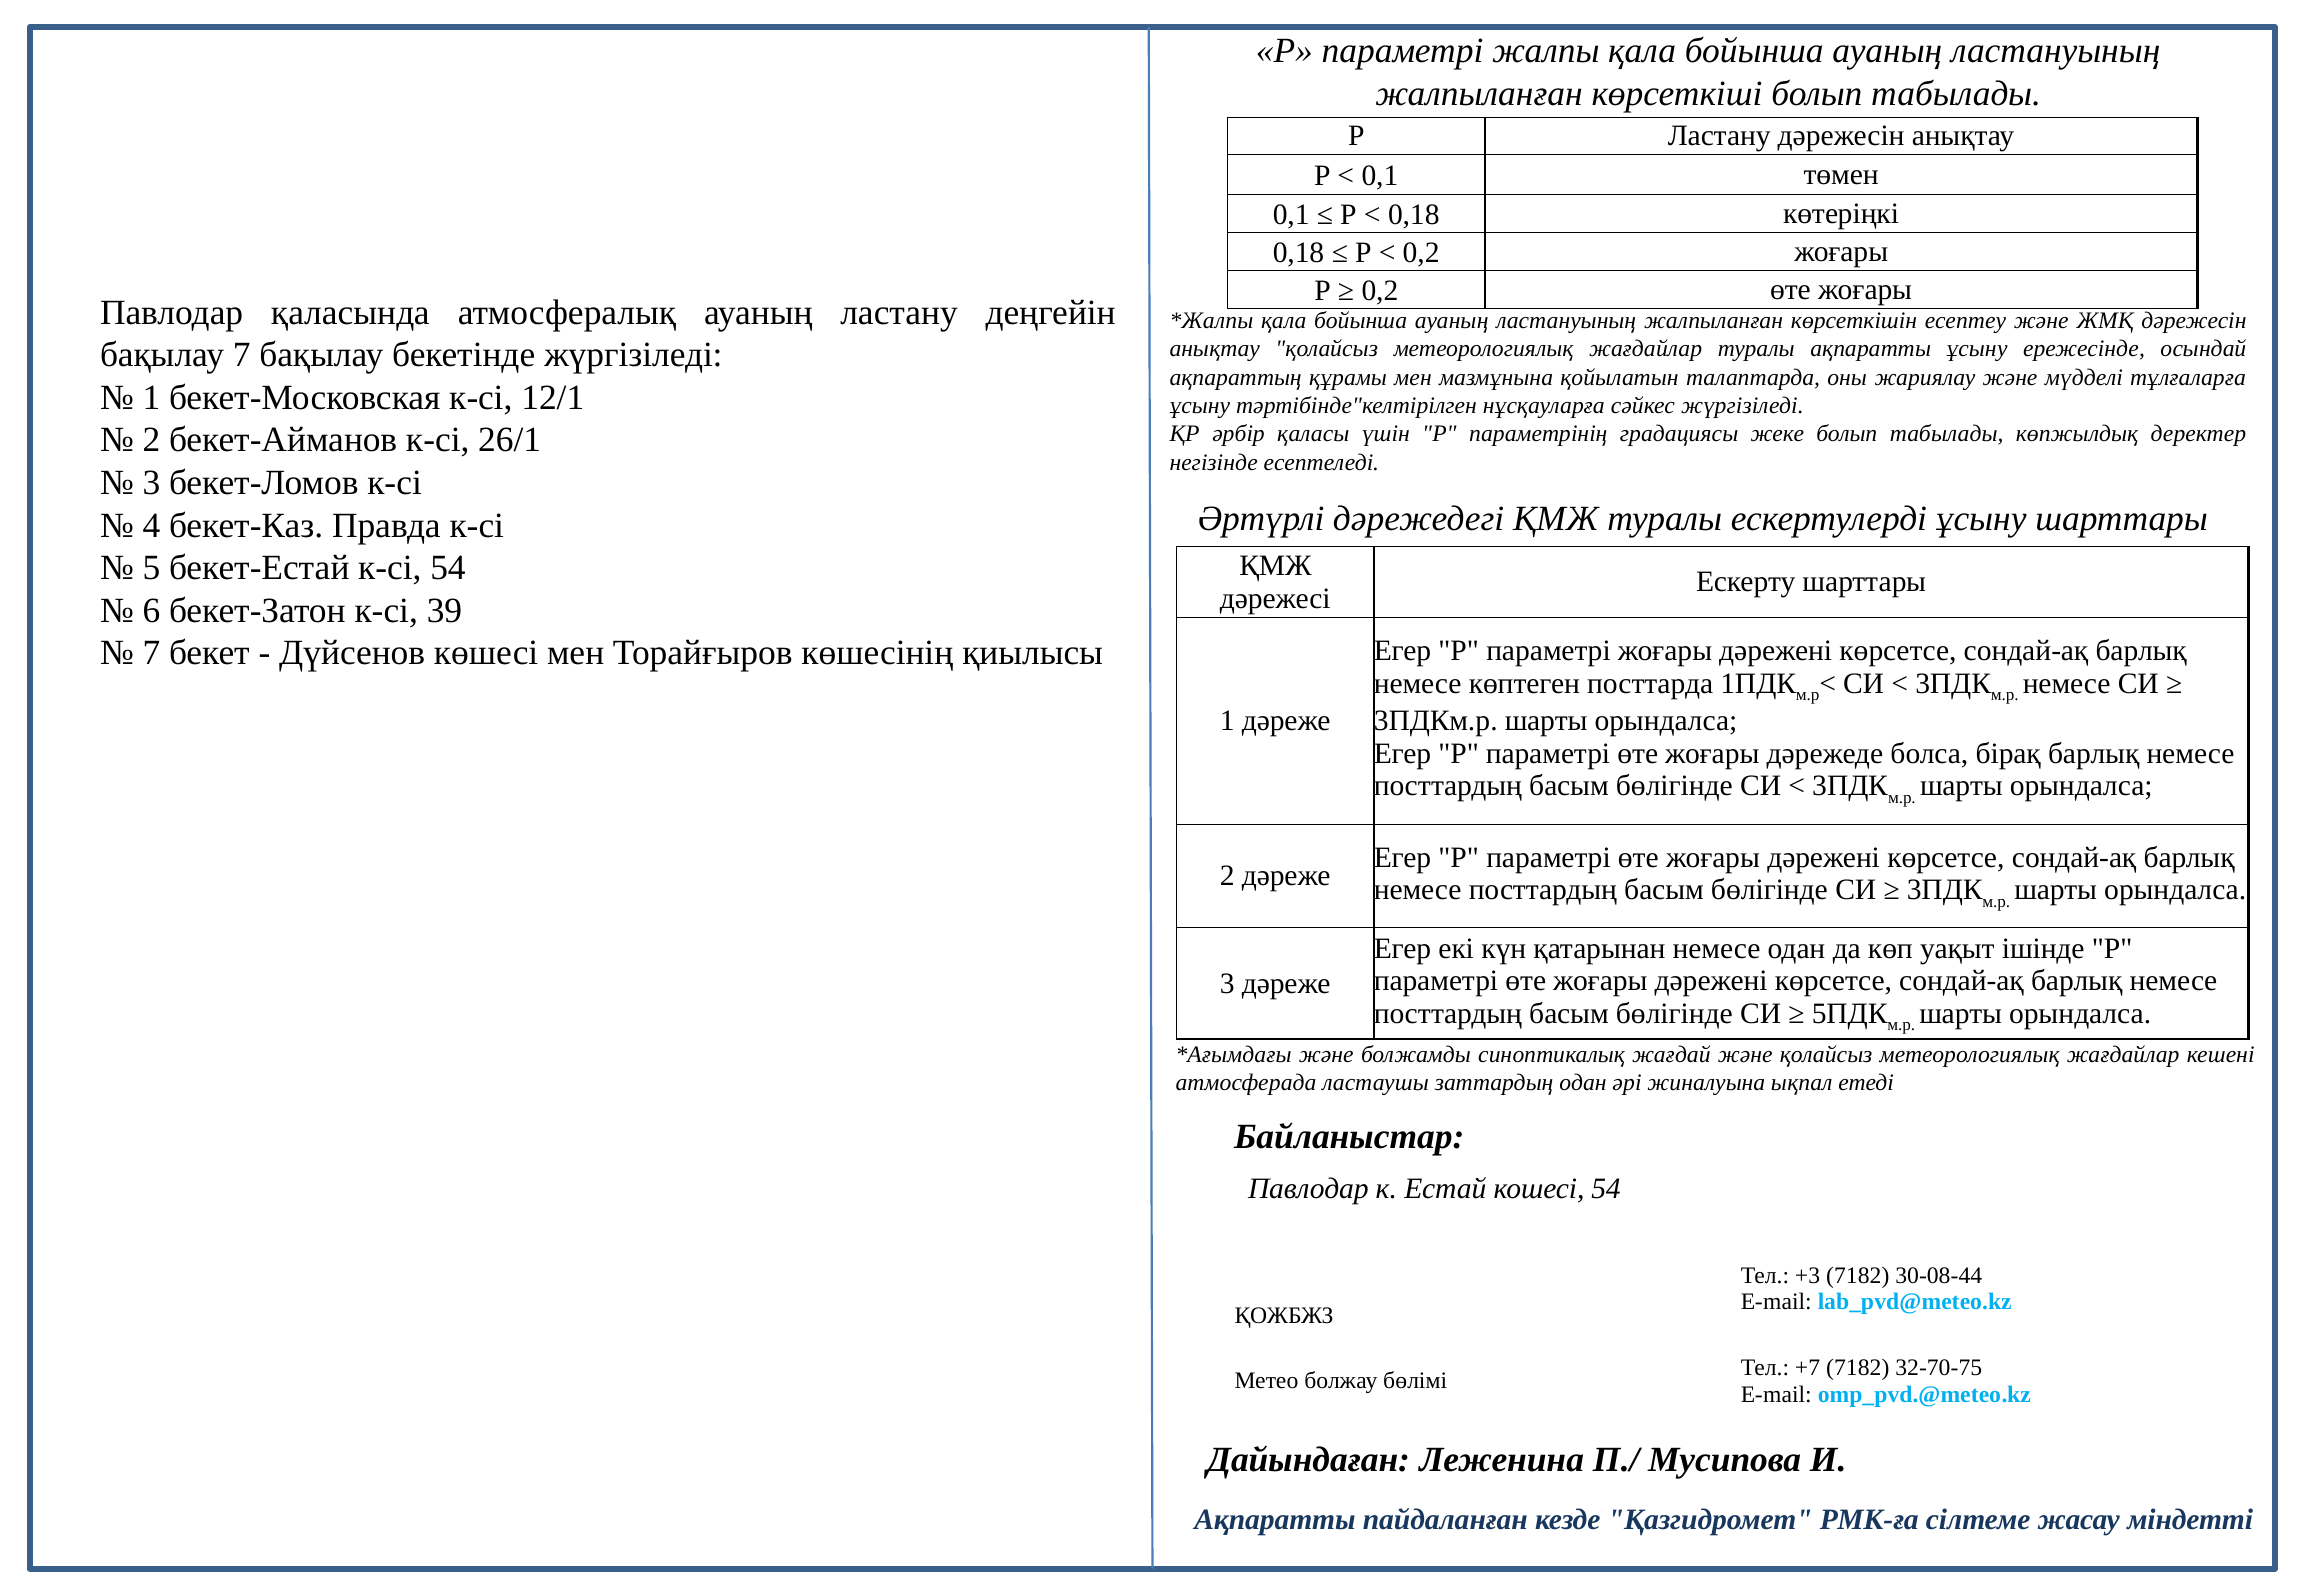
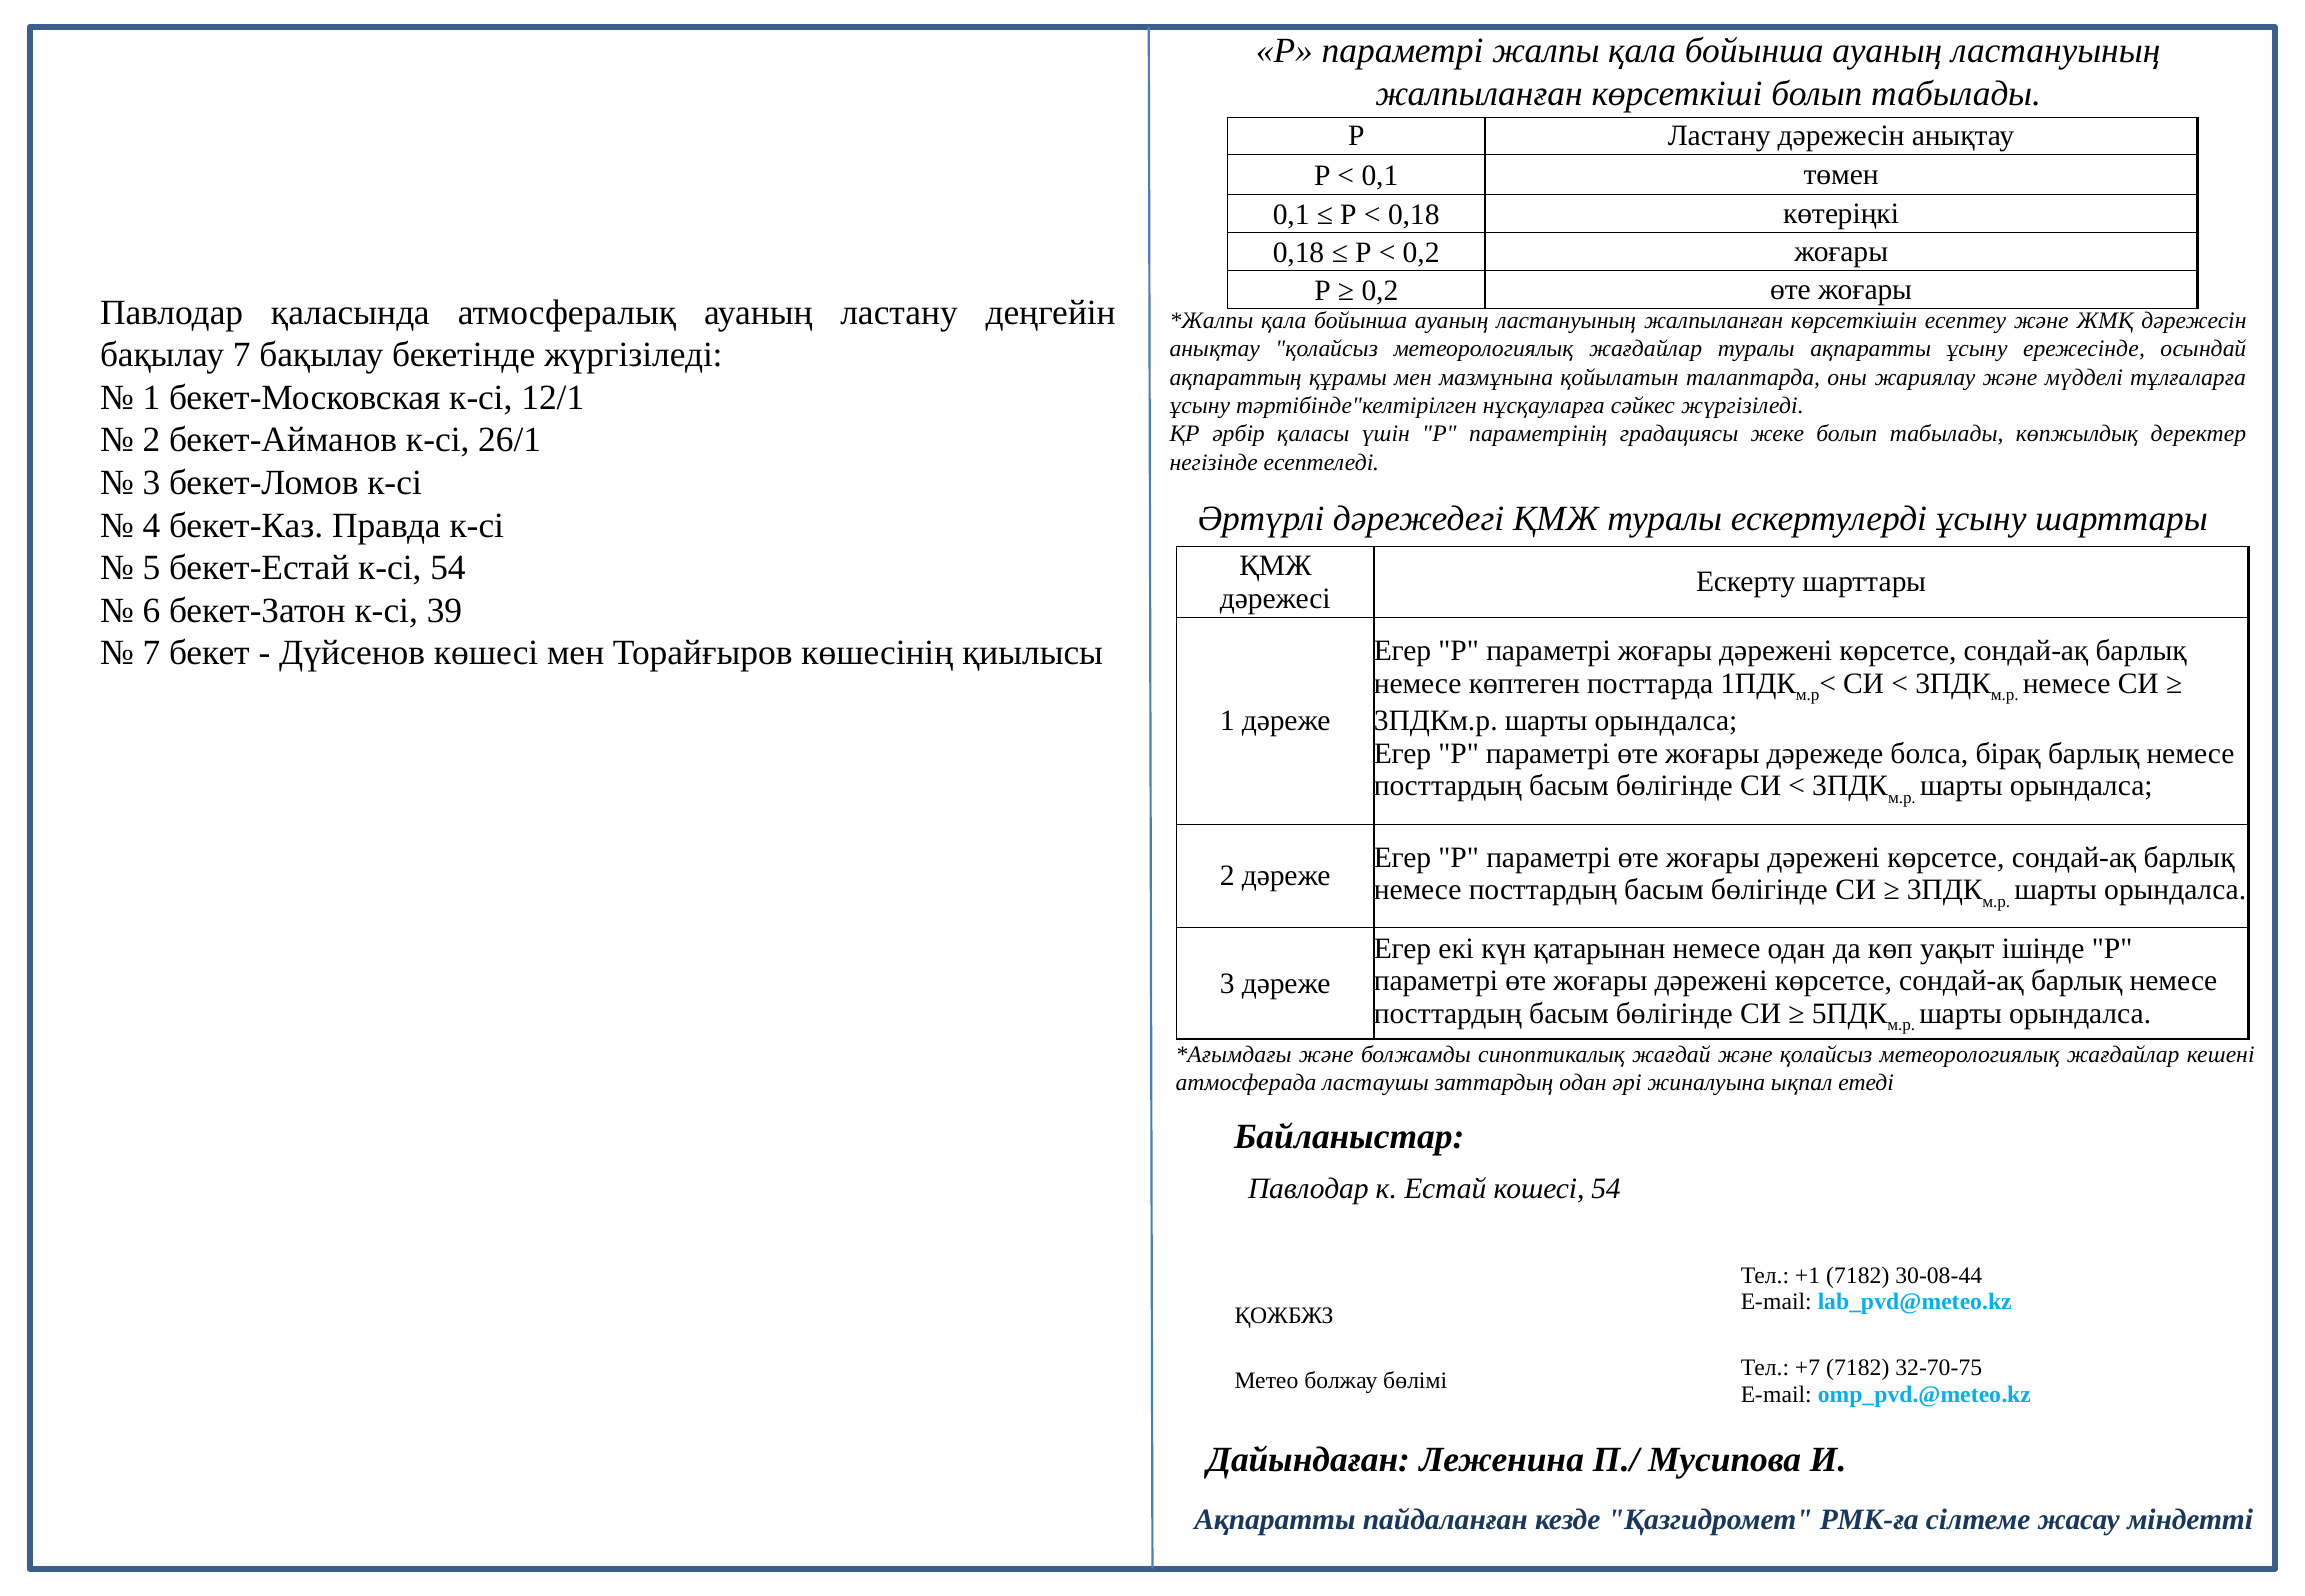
+3: +3 -> +1
